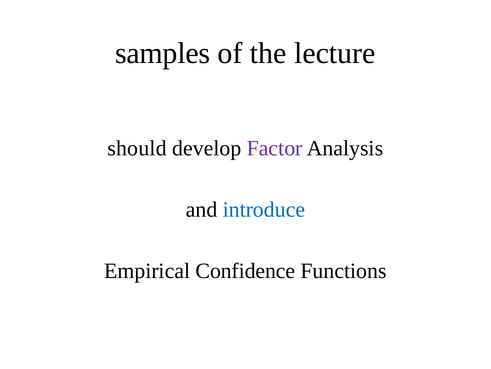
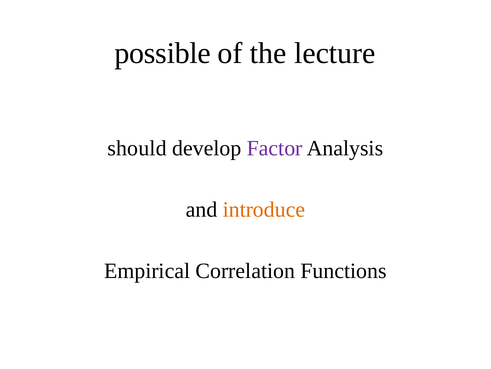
samples: samples -> possible
introduce colour: blue -> orange
Confidence: Confidence -> Correlation
